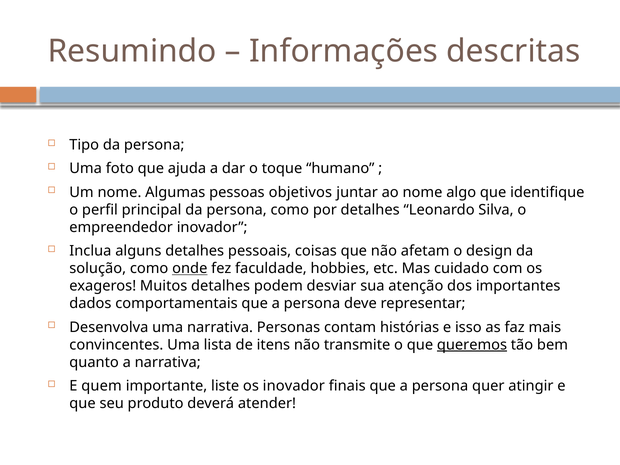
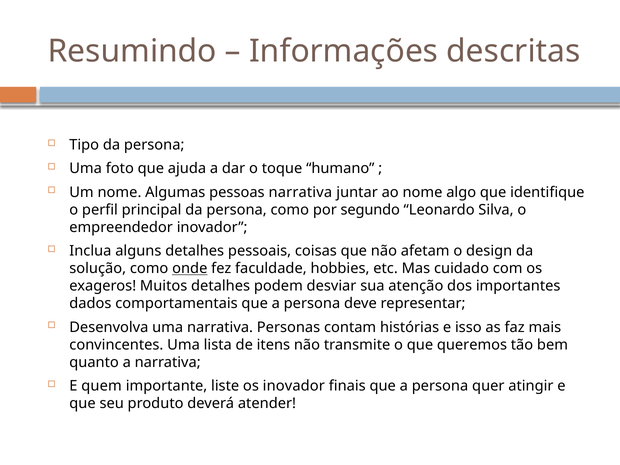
pessoas objetivos: objetivos -> narrativa
por detalhes: detalhes -> segundo
queremos underline: present -> none
